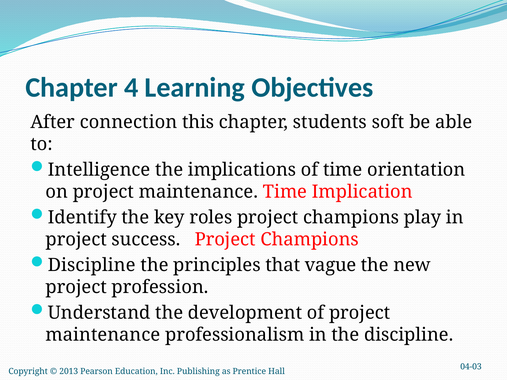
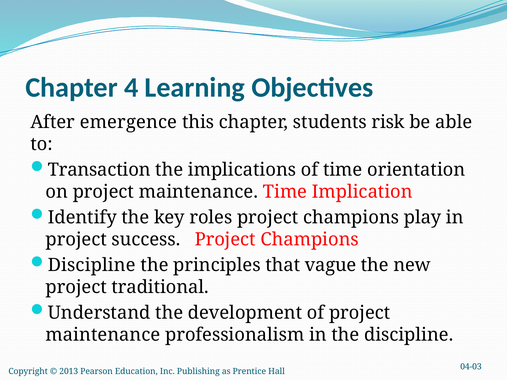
connection: connection -> emergence
soft: soft -> risk
Intelligence: Intelligence -> Transaction
profession: profession -> traditional
